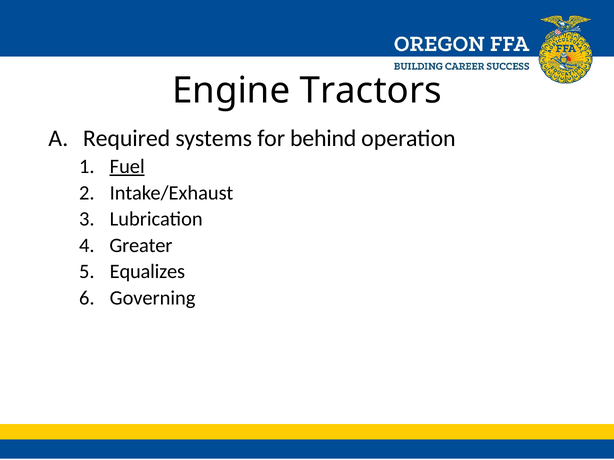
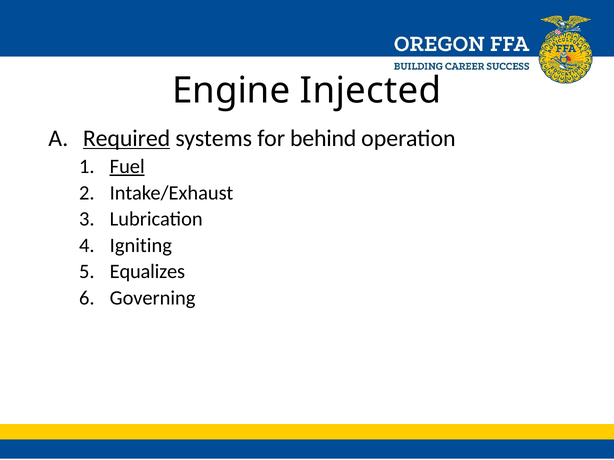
Tractors: Tractors -> Injected
Required underline: none -> present
Greater: Greater -> Igniting
